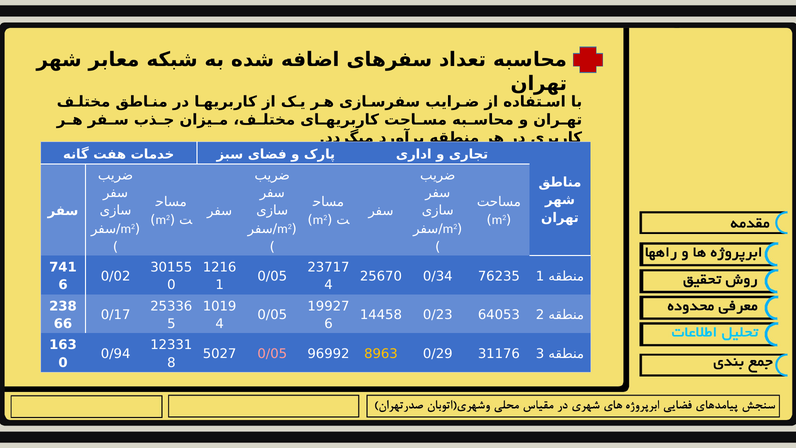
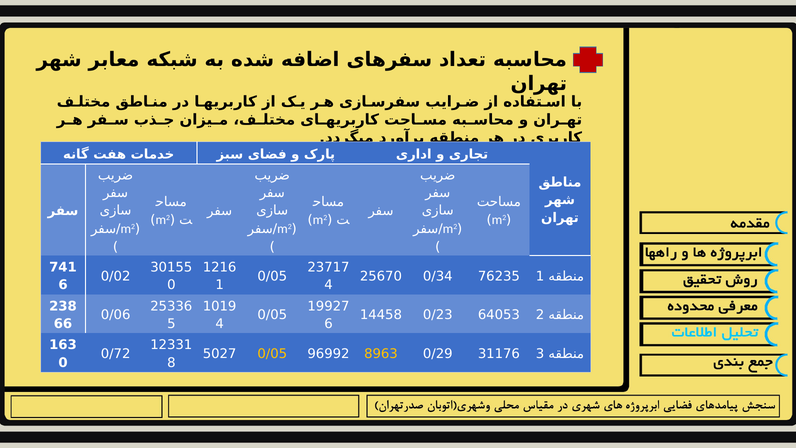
0/17: 0/17 -> 0/06
0/94: 0/94 -> 0/72
0/05 at (272, 354) colour: pink -> yellow
